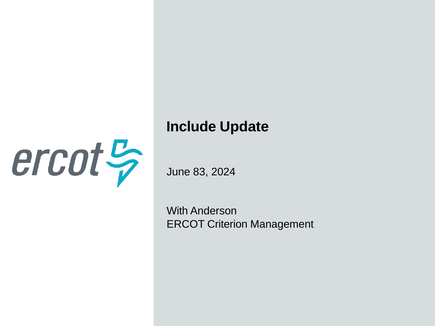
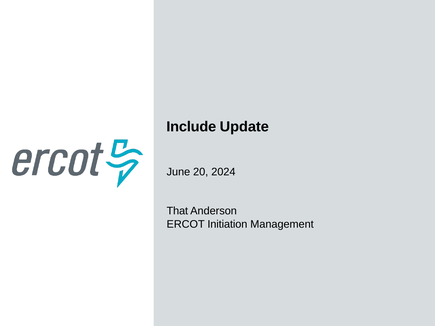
83: 83 -> 20
With: With -> That
Criterion: Criterion -> Initiation
